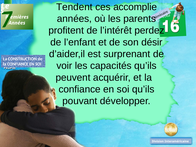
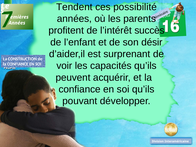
accomplie: accomplie -> possibilité
perdez: perdez -> succès
